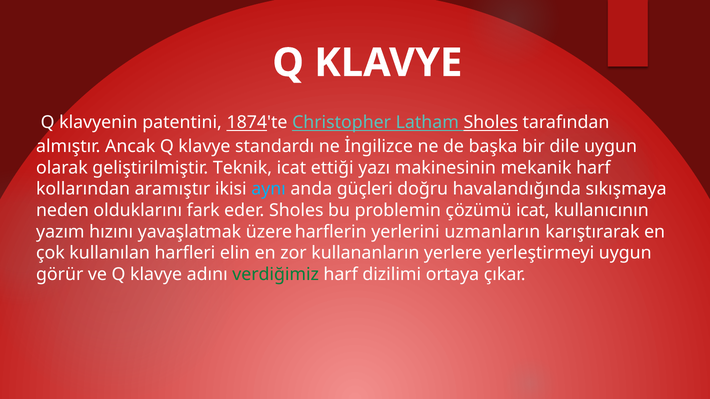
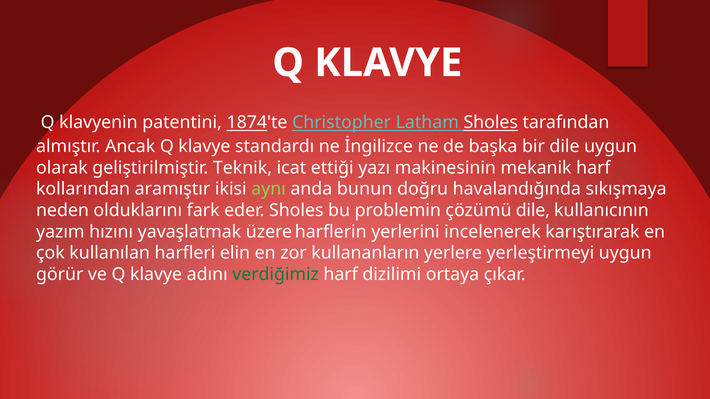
aynı colour: light blue -> light green
güçleri: güçleri -> bunun
çözümü icat: icat -> dile
uzmanların: uzmanların -> incelenerek
